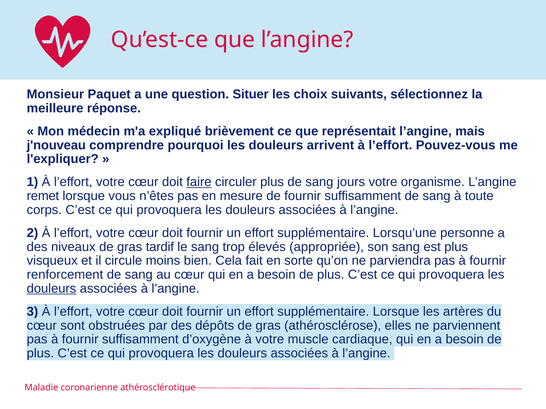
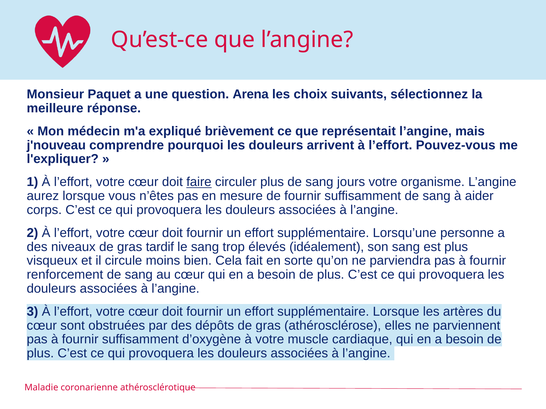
Situer: Situer -> Arena
remet: remet -> aurez
toute: toute -> aider
appropriée: appropriée -> idéalement
douleurs at (51, 289) underline: present -> none
